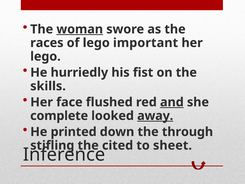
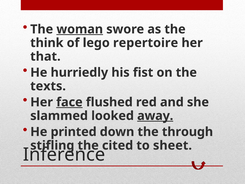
races: races -> think
important: important -> repertoire
lego at (45, 56): lego -> that
skills: skills -> texts
face underline: none -> present
and underline: present -> none
complete: complete -> slammed
